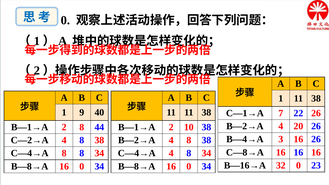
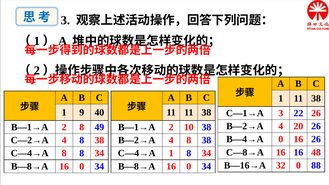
0 at (65, 20): 0 -> 3
C—1→A 7: 7 -> 3
44: 44 -> 49
B—4→A 3: 3 -> 0
16 16 16: 16 -> 48
C—4→A 4: 4 -> 1
23: 23 -> 88
